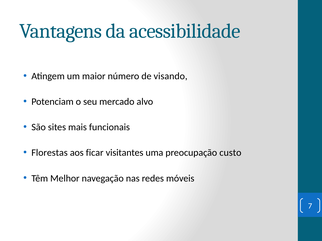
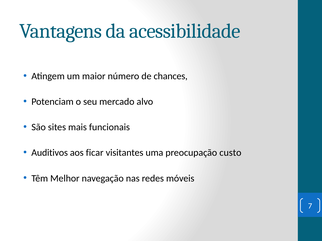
visando: visando -> chances
Florestas: Florestas -> Auditivos
